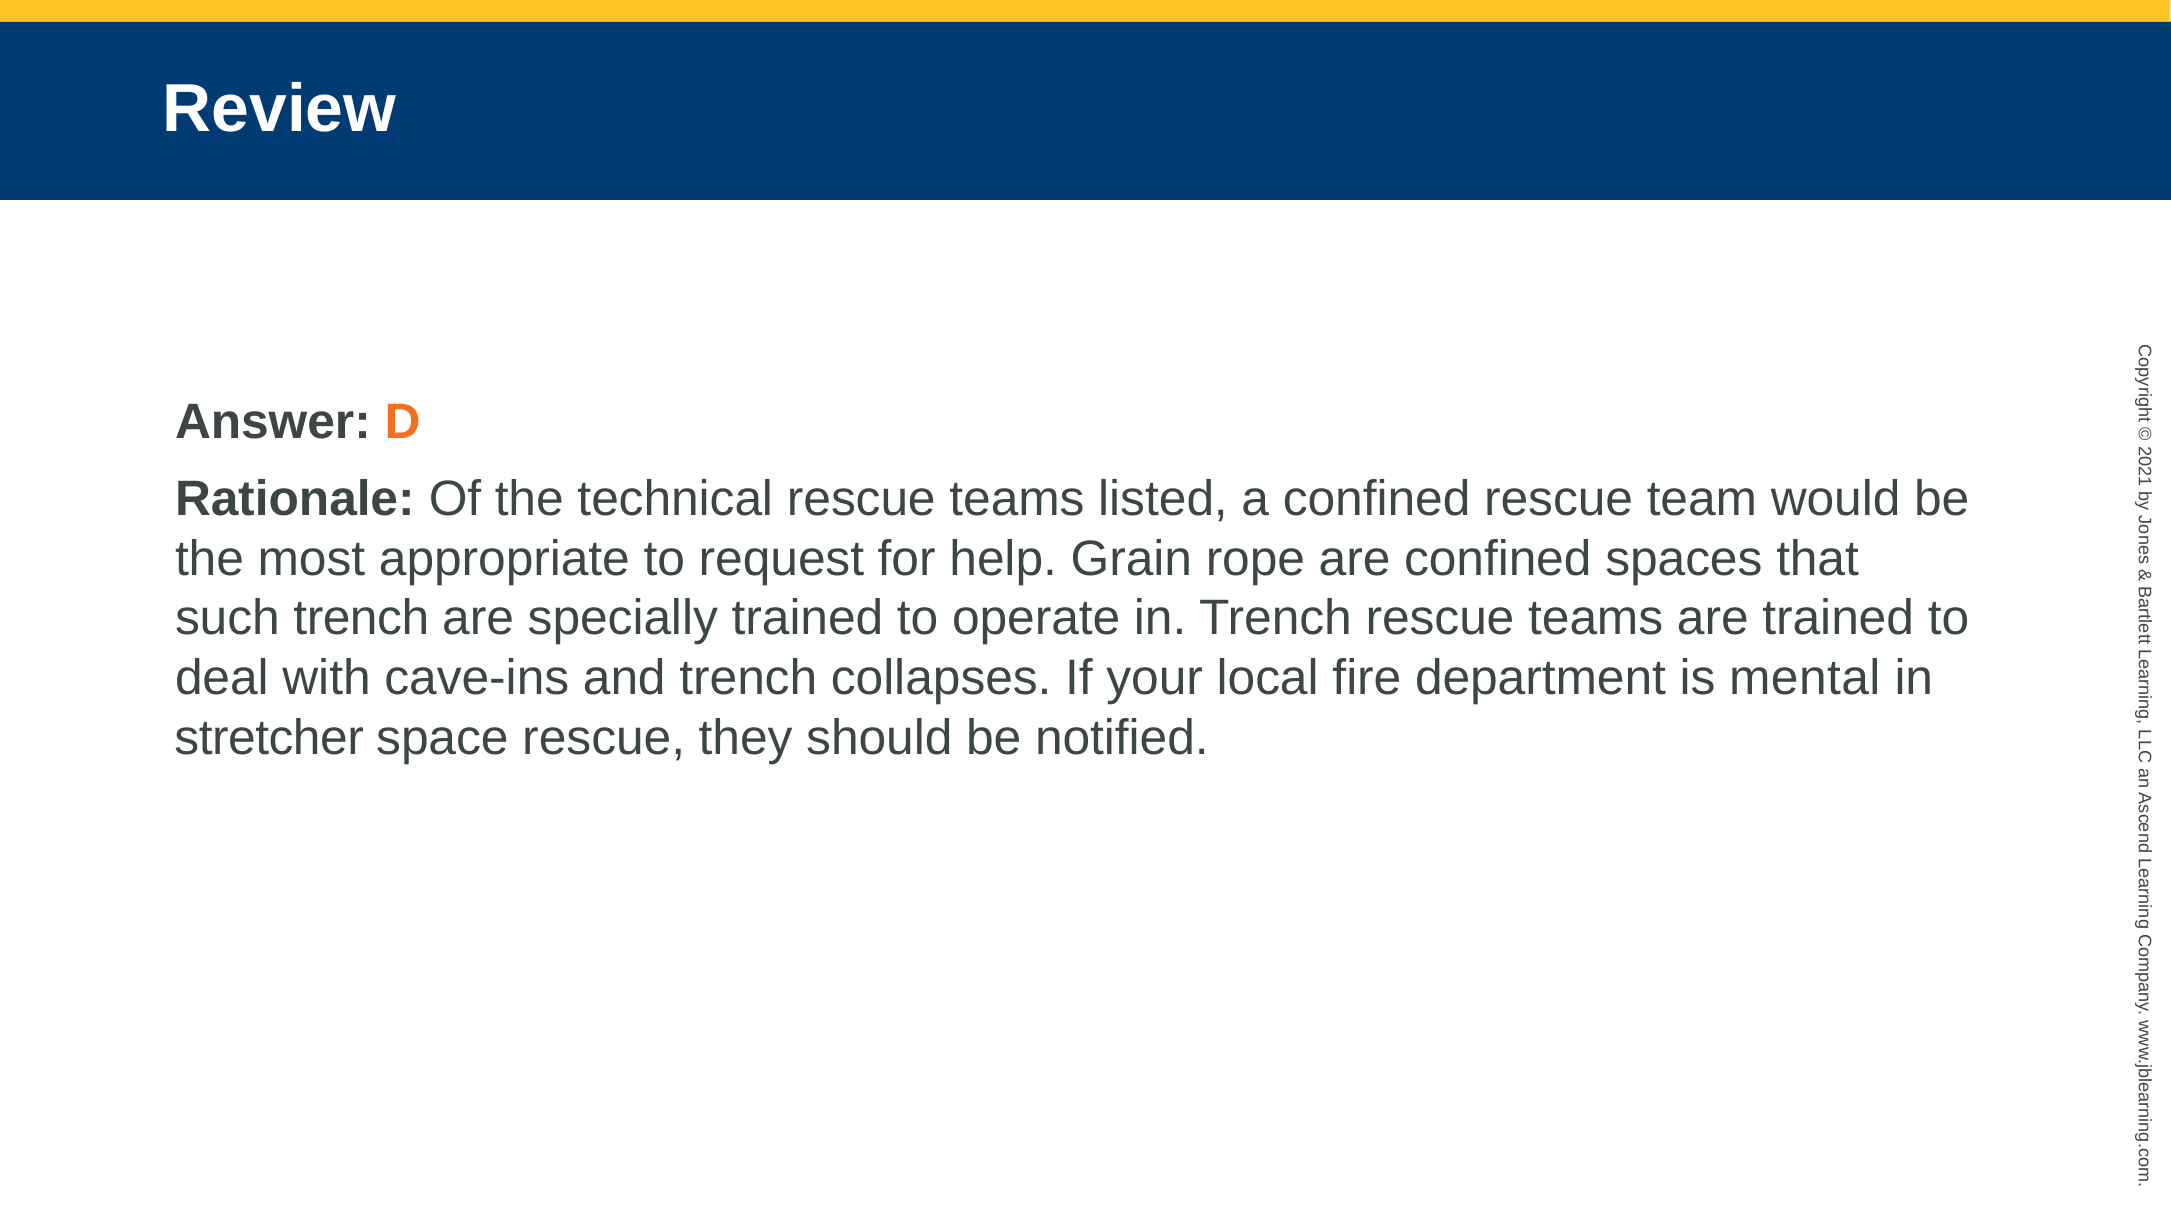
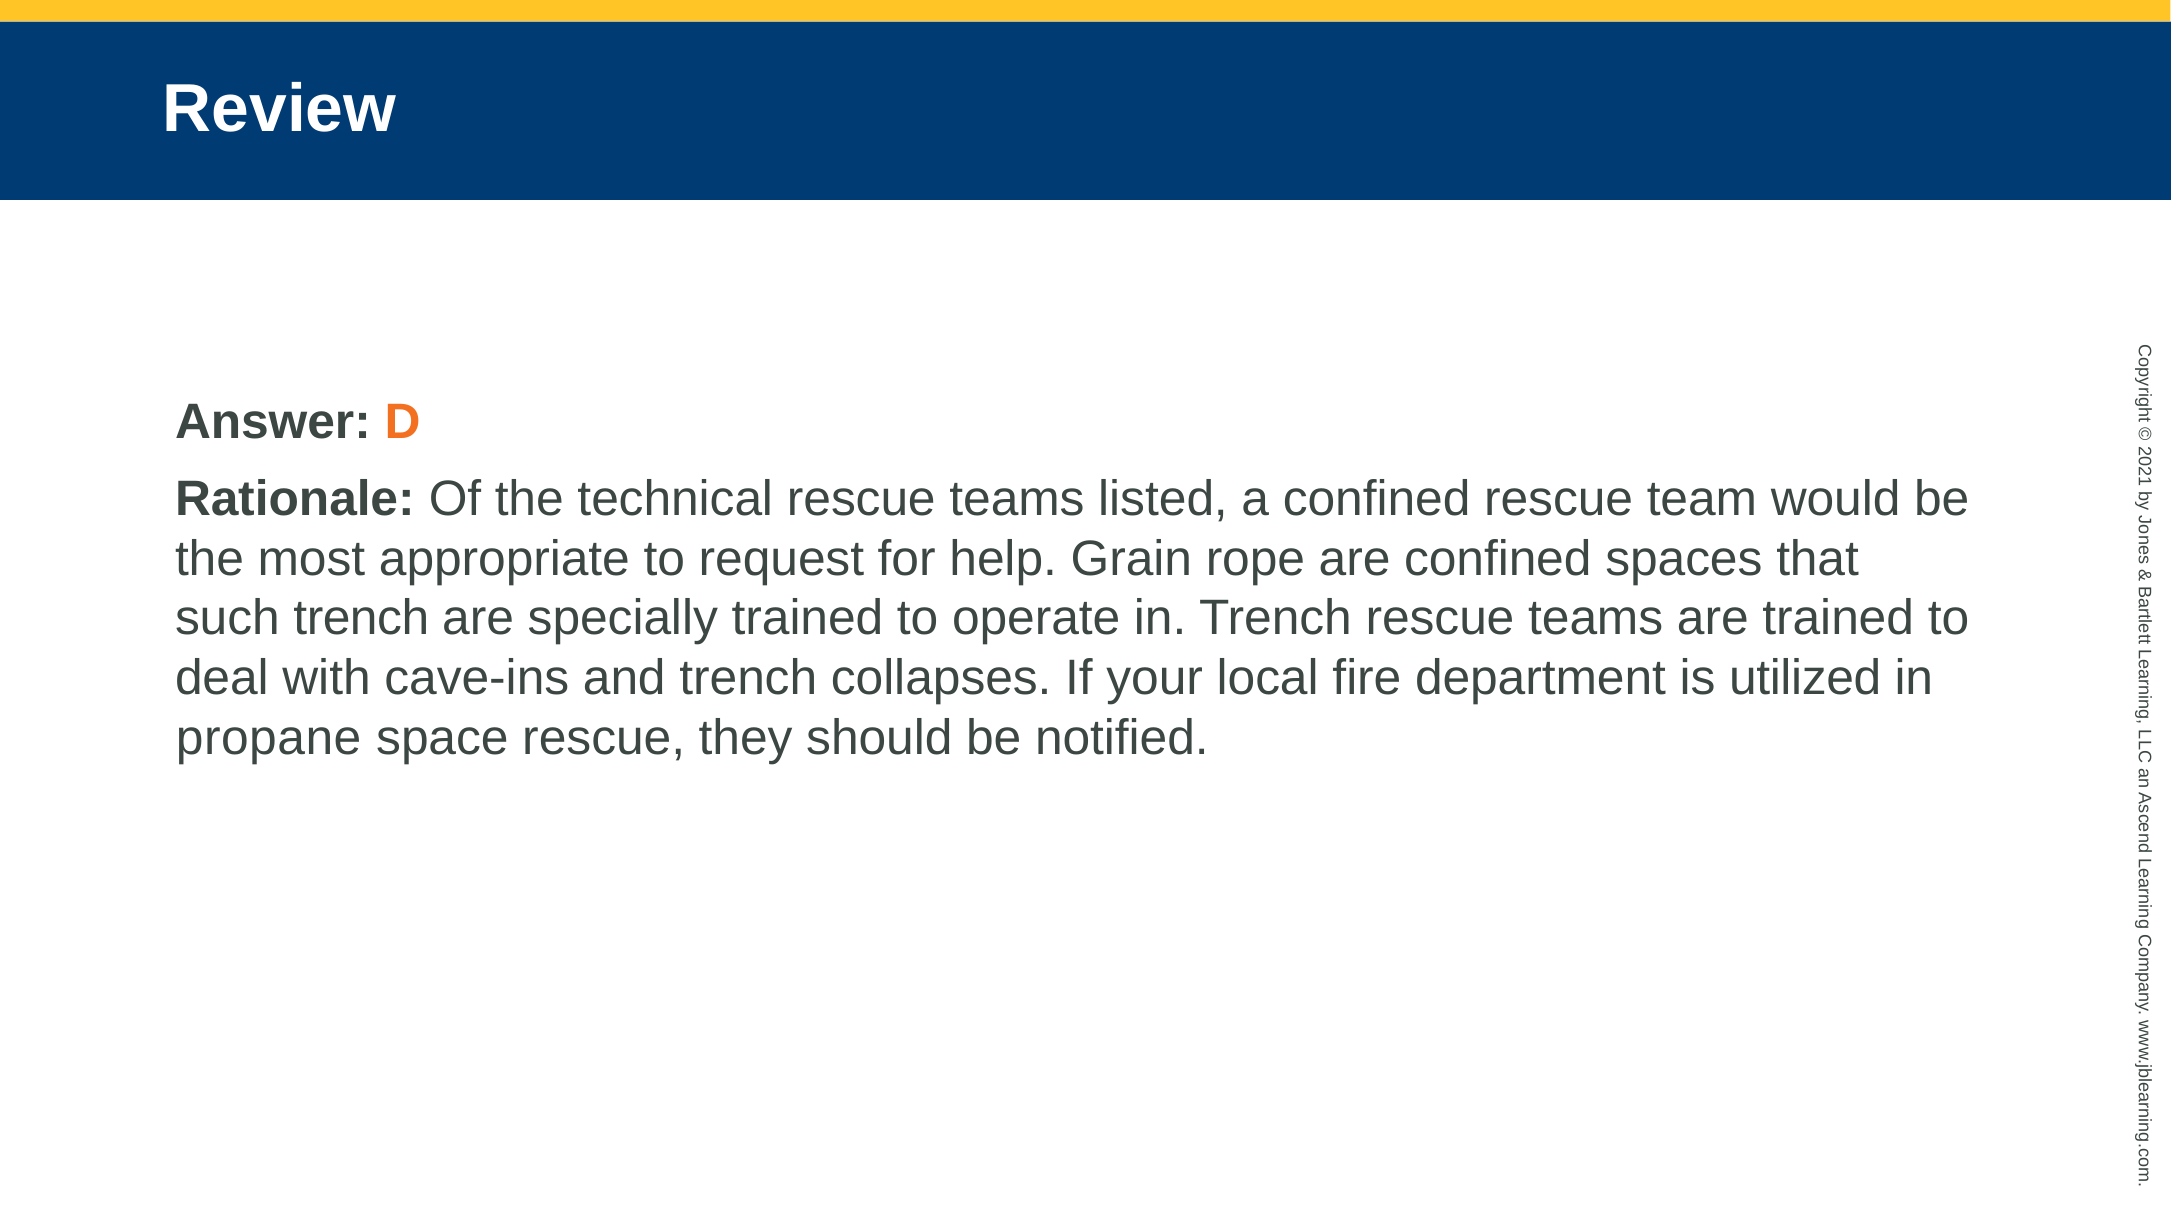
mental: mental -> utilized
stretcher: stretcher -> propane
